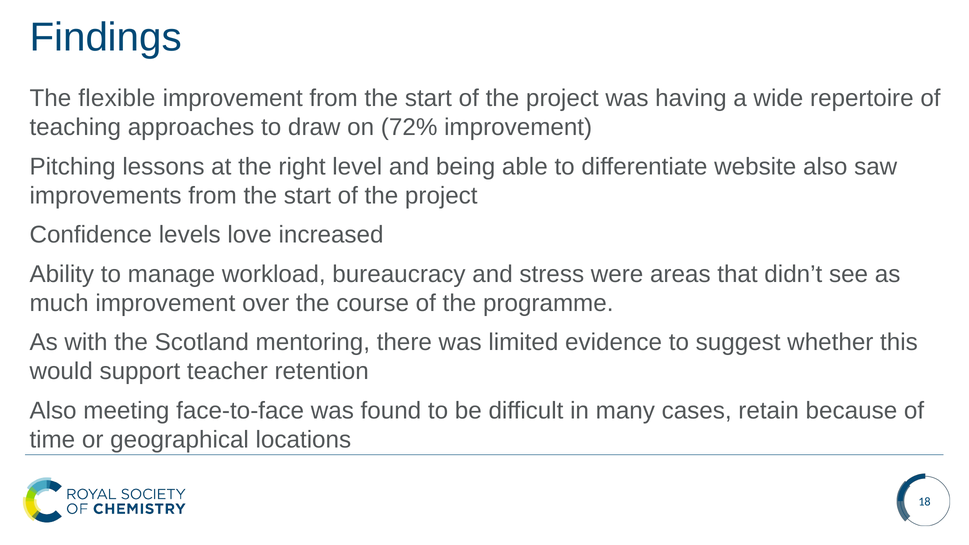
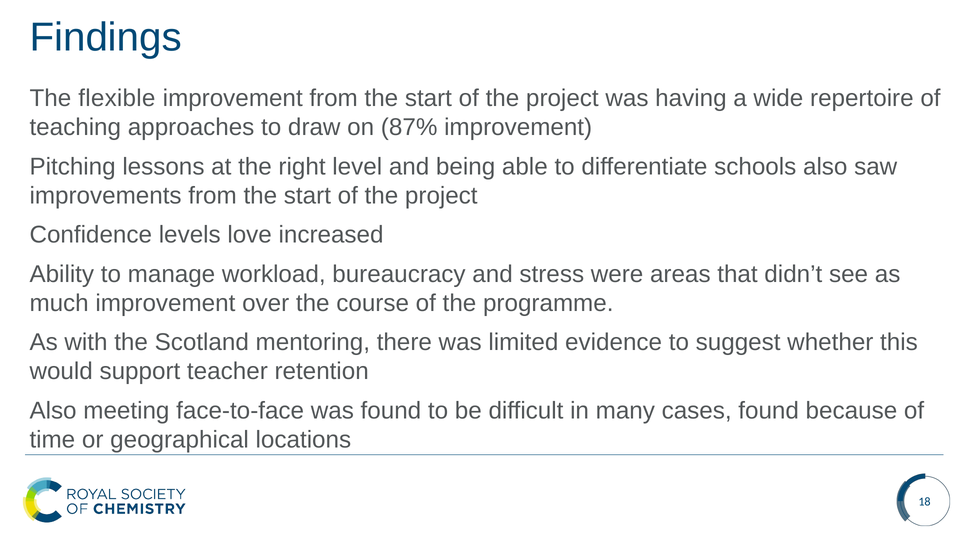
72%: 72% -> 87%
website: website -> schools
cases retain: retain -> found
